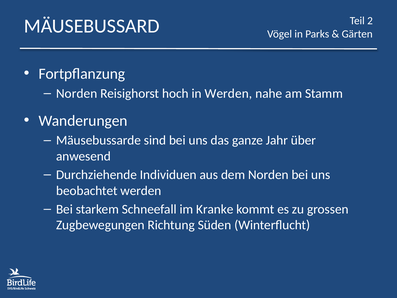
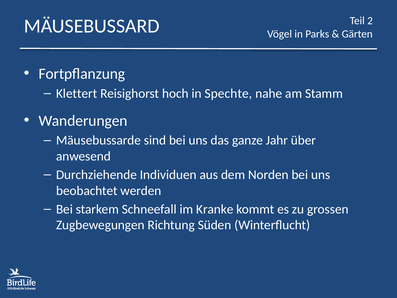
Norden at (77, 93): Norden -> Klettert
in Werden: Werden -> Spechte
